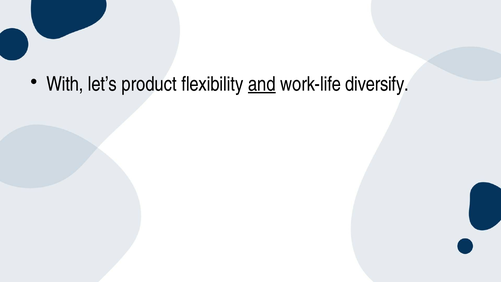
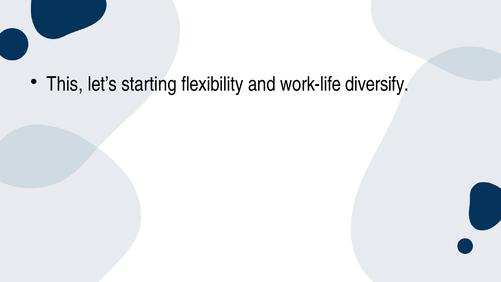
With: With -> This
product: product -> starting
and underline: present -> none
